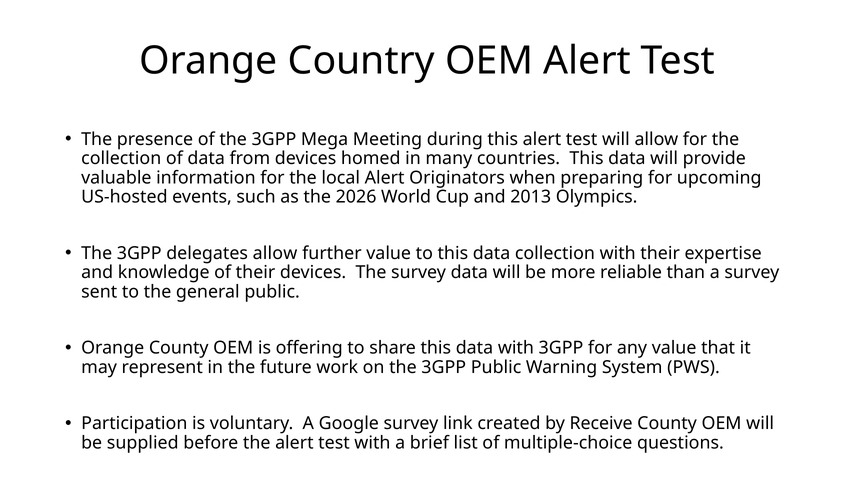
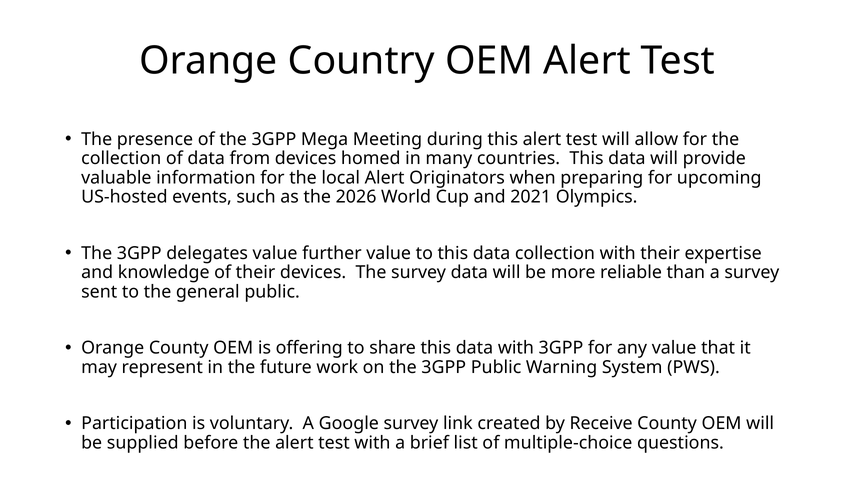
2013: 2013 -> 2021
delegates allow: allow -> value
